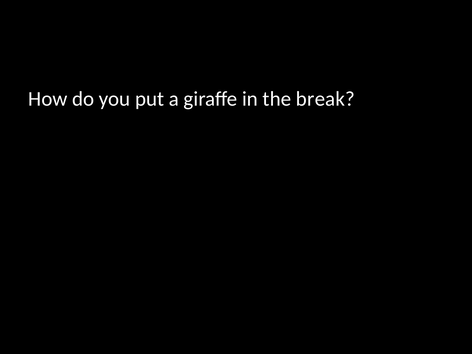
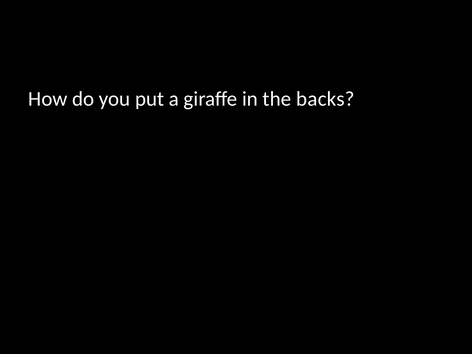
break: break -> backs
